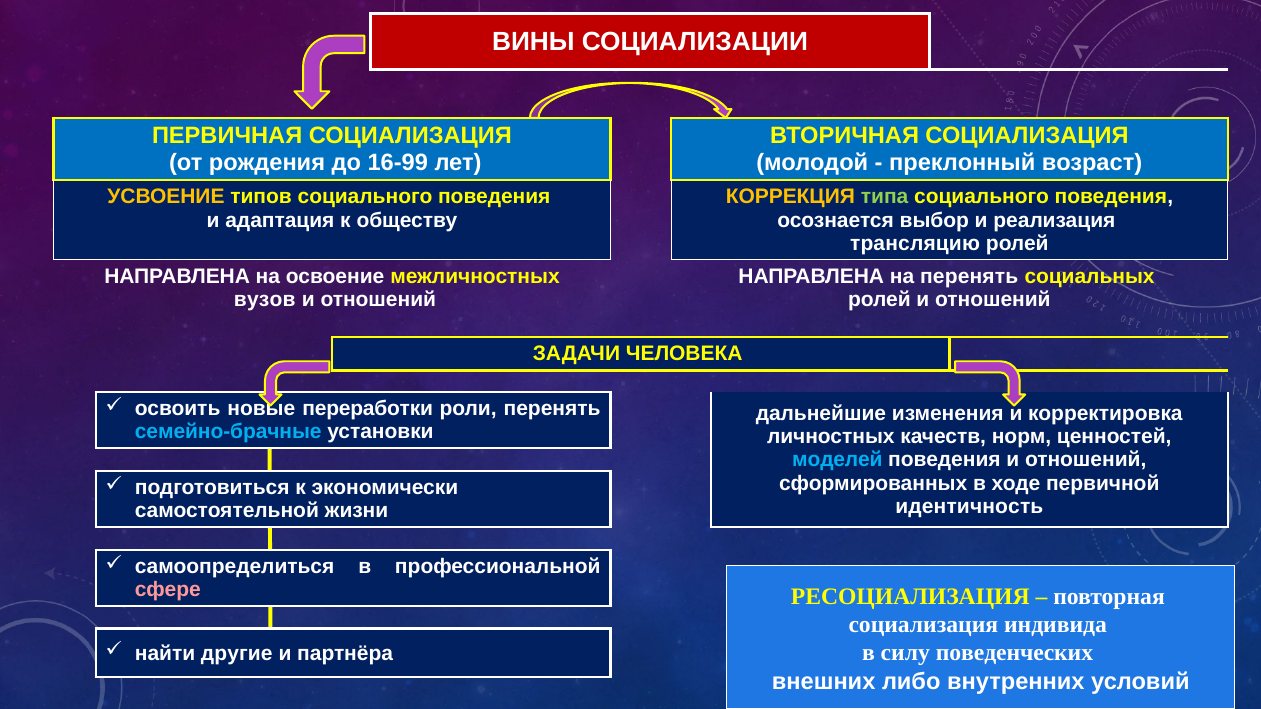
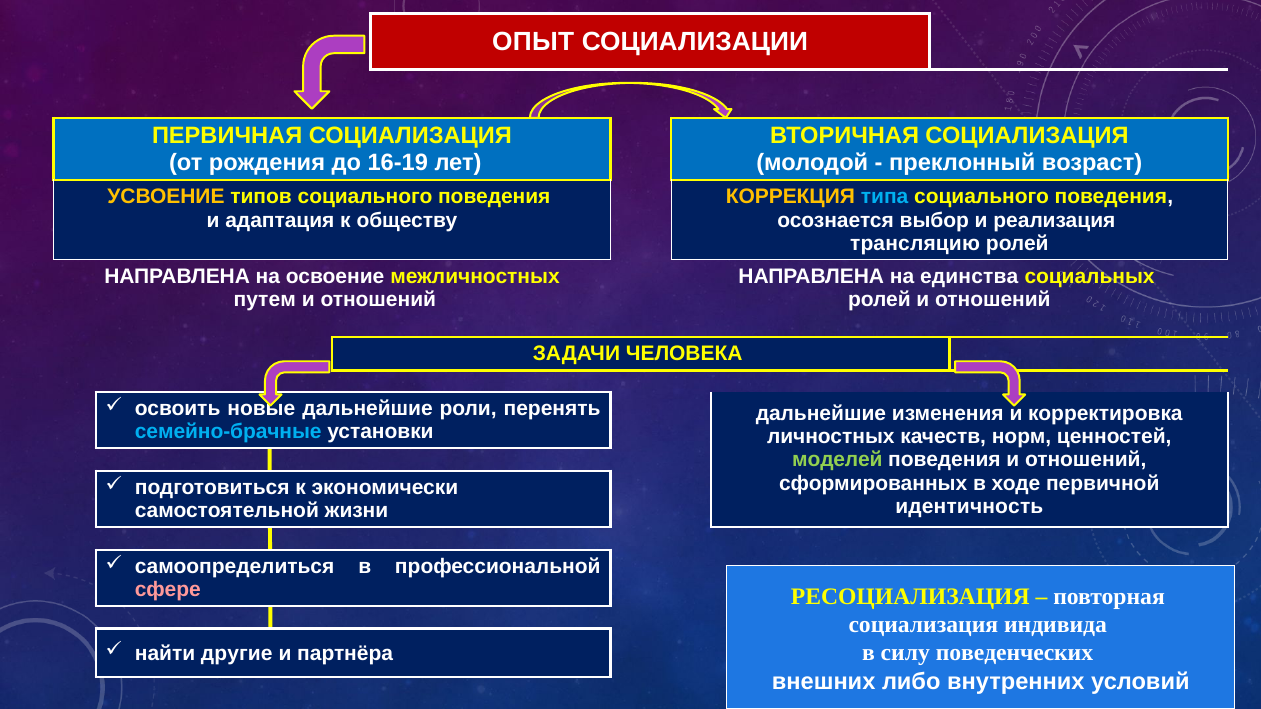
ВИНЫ: ВИНЫ -> ОПЫТ
16-99: 16-99 -> 16-19
типа colour: light green -> light blue
на перенять: перенять -> единства
вузов: вузов -> путем
переработки at (368, 409): переработки -> дальнейшие
моделей colour: light blue -> light green
